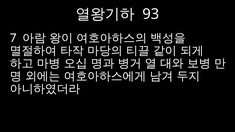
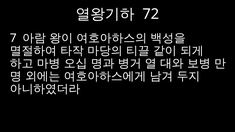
93: 93 -> 72
